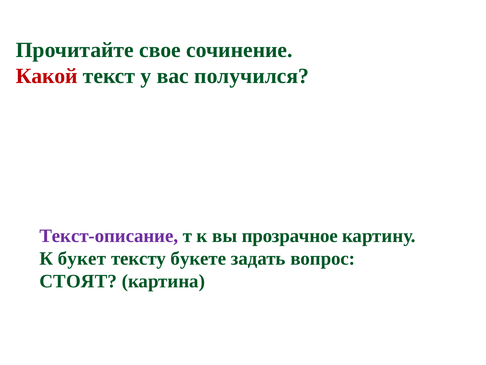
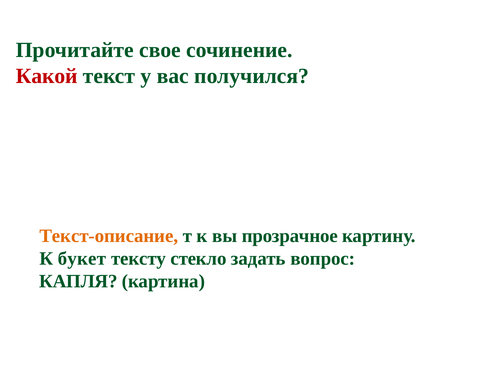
Текст-описание colour: purple -> orange
букете: букете -> стекло
СТОЯТ: СТОЯТ -> КАПЛЯ
